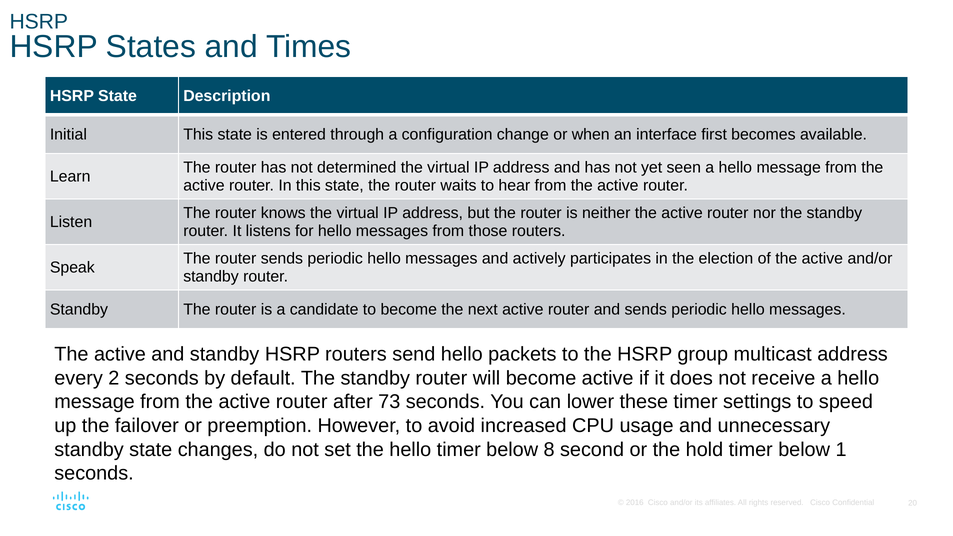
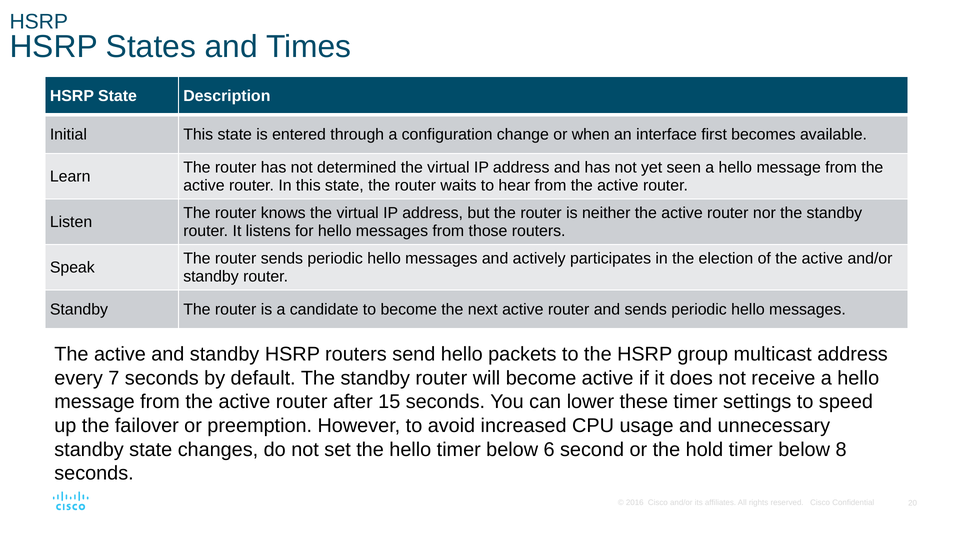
2: 2 -> 7
73: 73 -> 15
8: 8 -> 6
1: 1 -> 8
